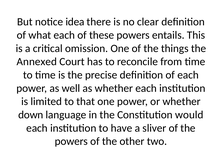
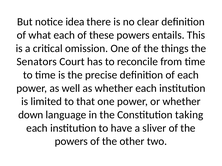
Annexed: Annexed -> Senators
would: would -> taking
